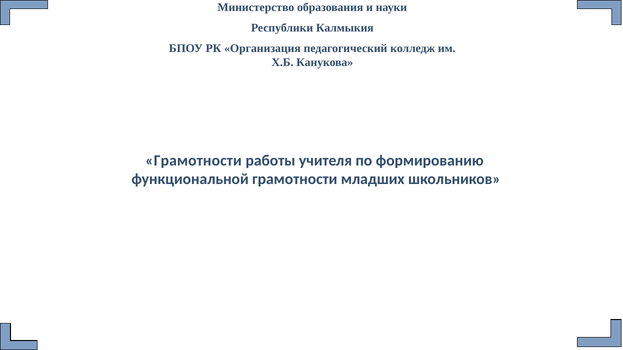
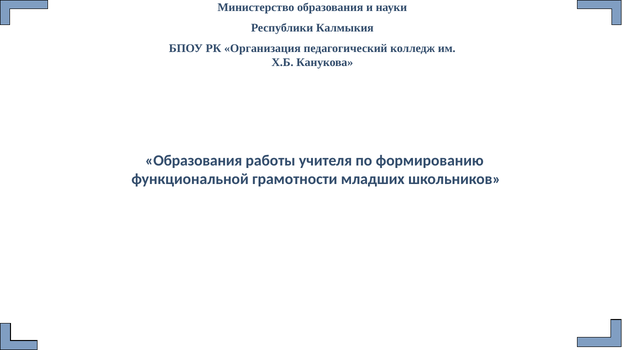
Грамотности at (193, 161): Грамотности -> Образования
